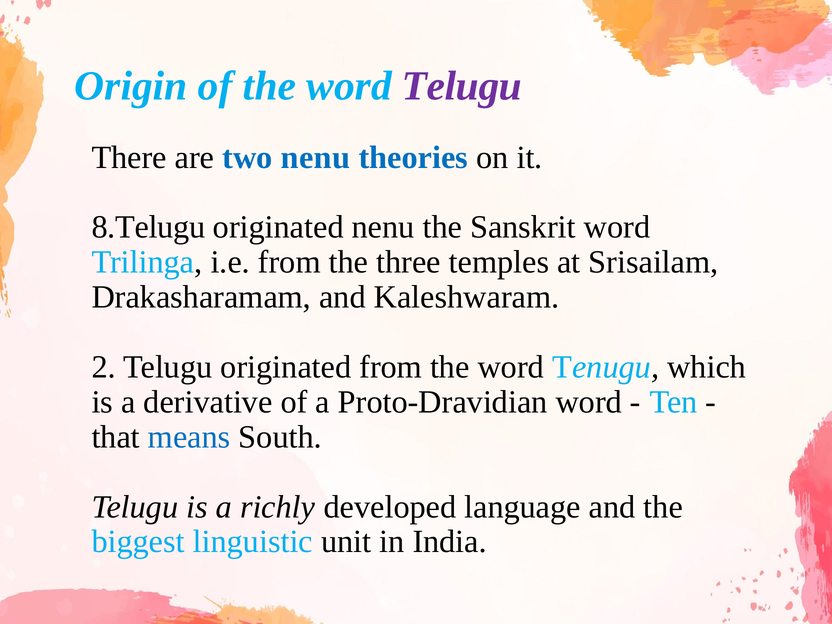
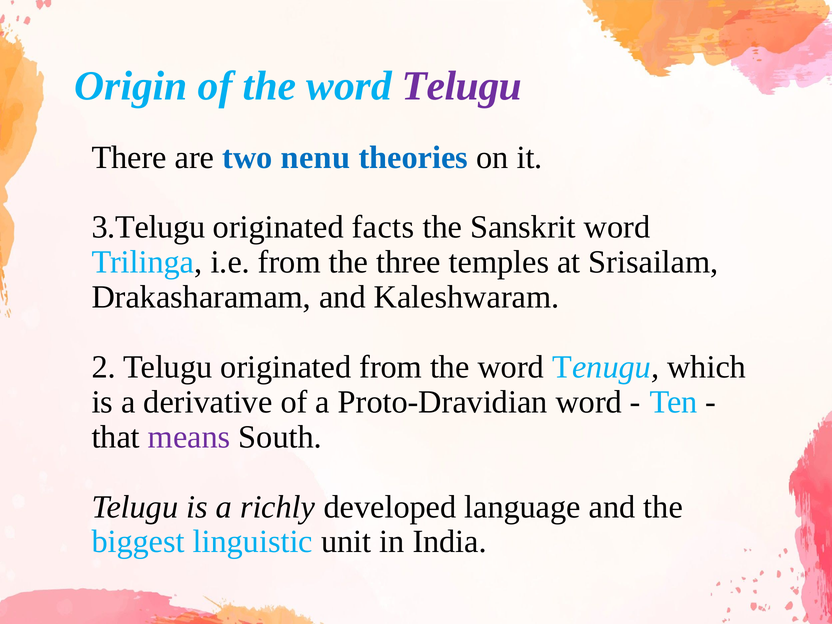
8.Telugu: 8.Telugu -> 3.Telugu
originated nenu: nenu -> facts
means colour: blue -> purple
